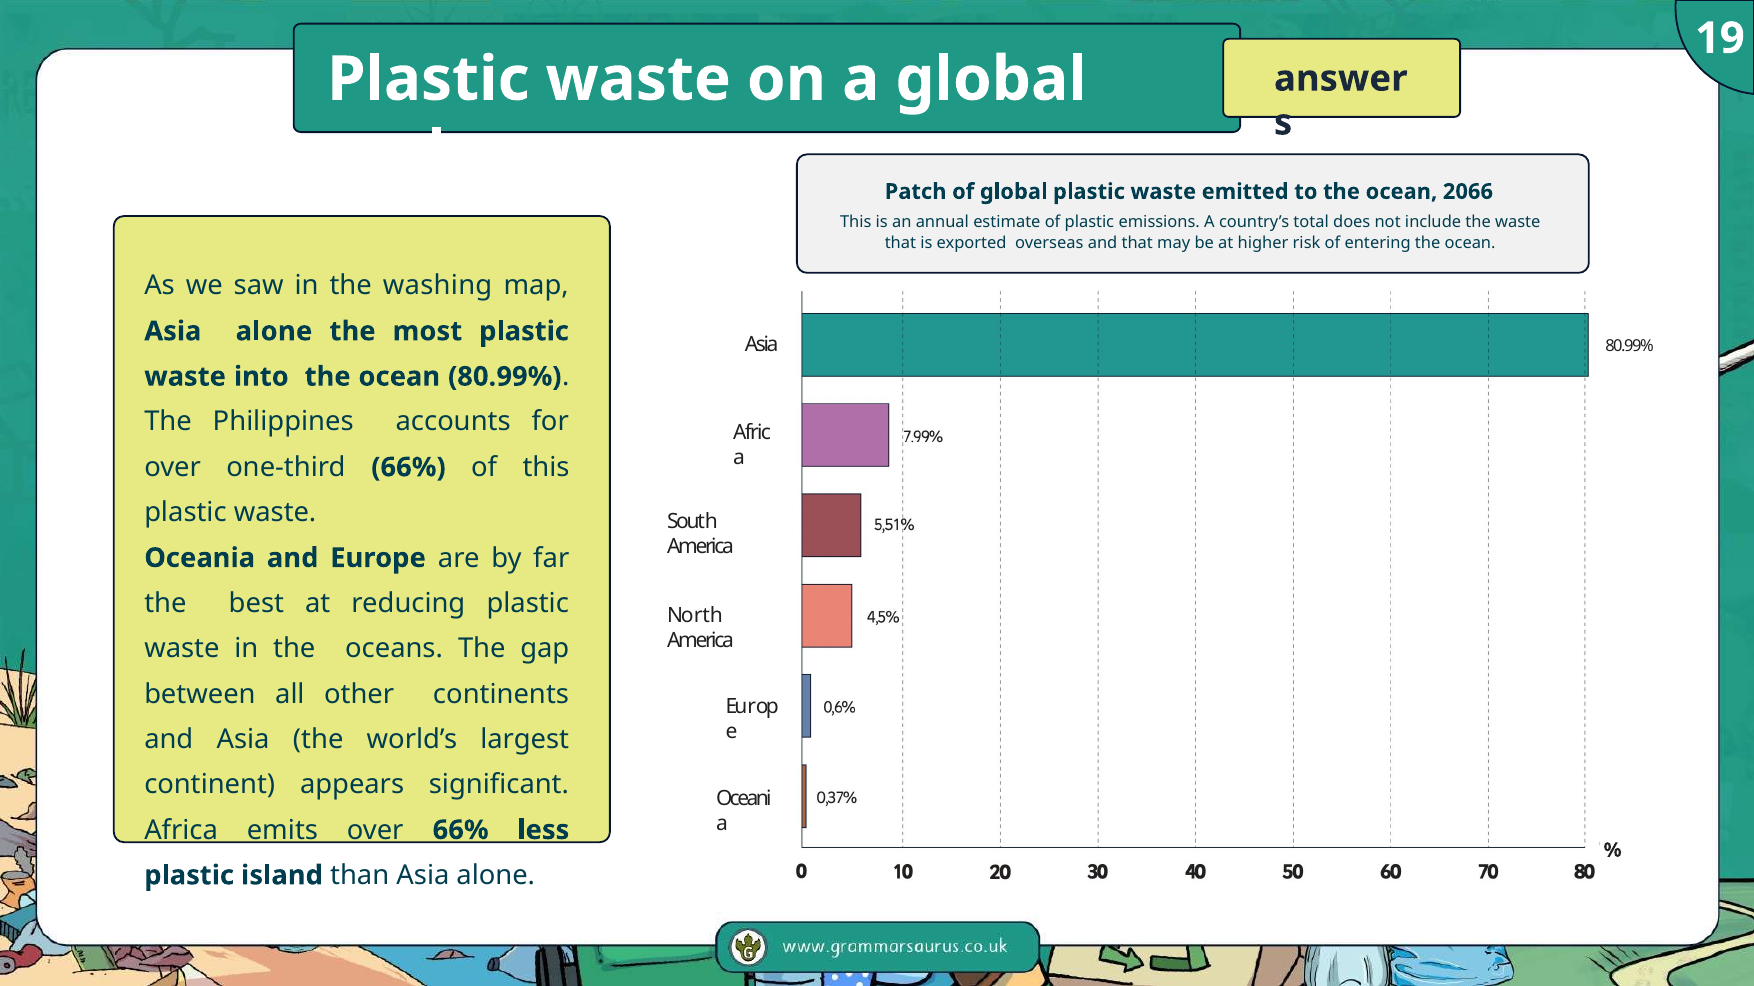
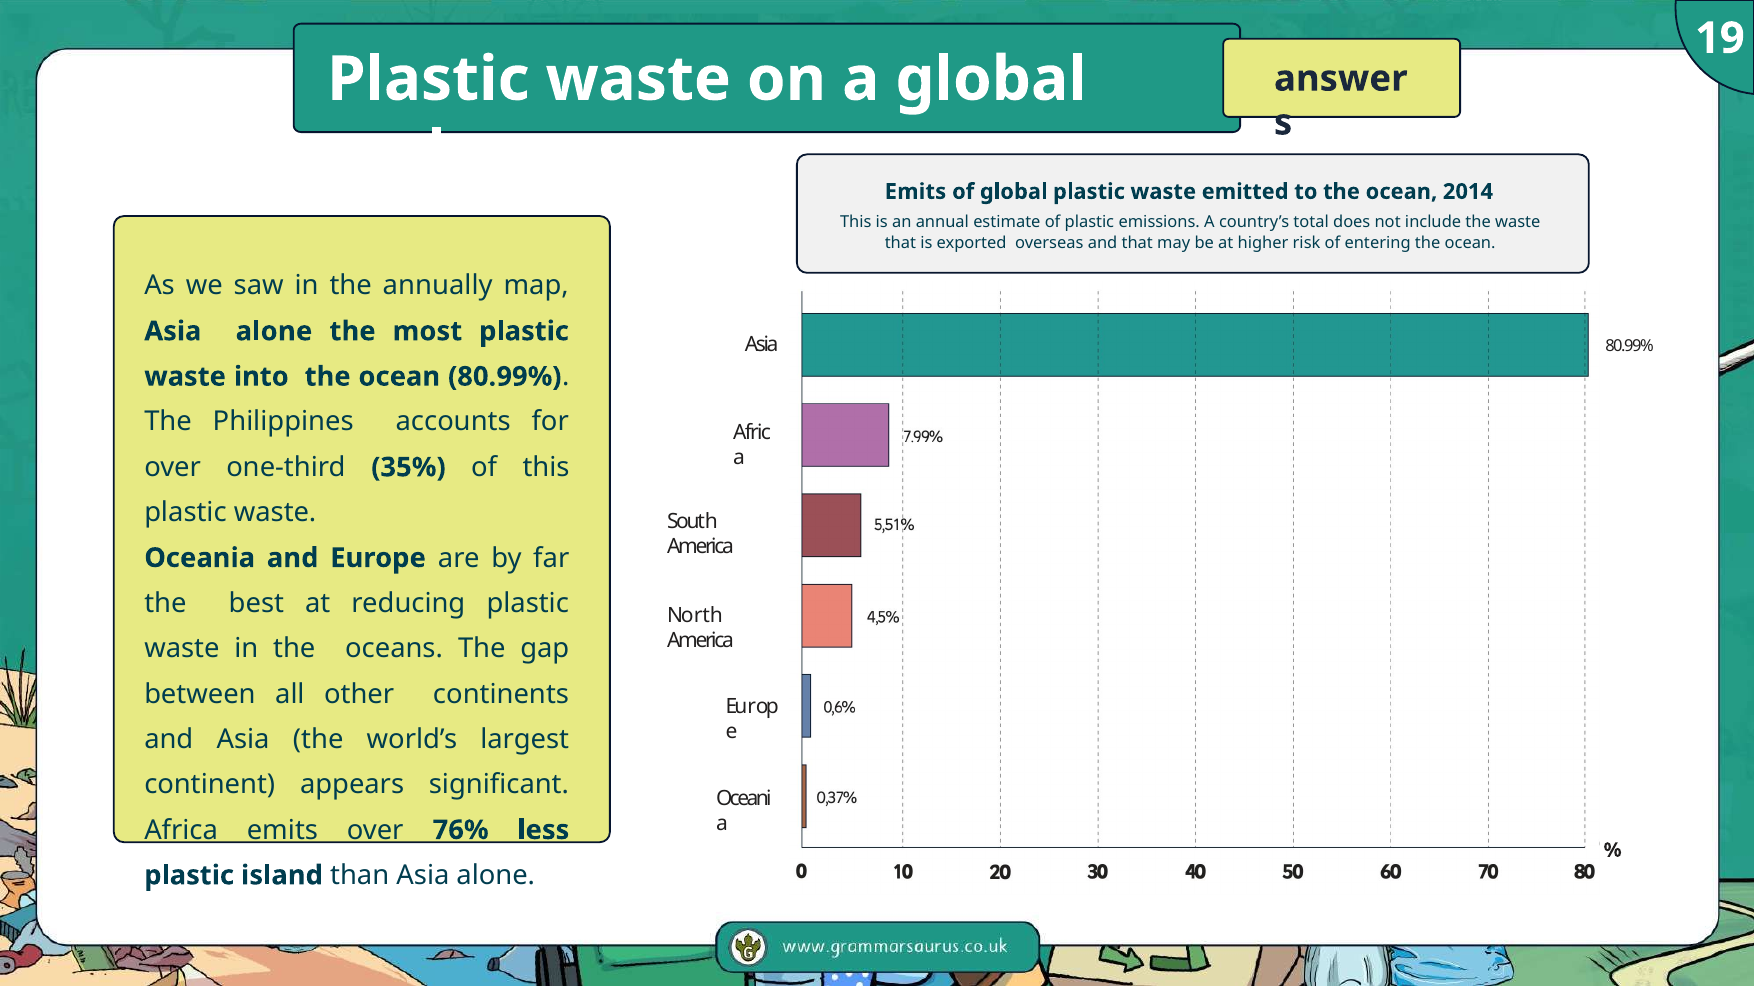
Patch at (916, 192): Patch -> Emits
2066: 2066 -> 2014
washing: washing -> annually
one-third 66%: 66% -> 35%
over 66%: 66% -> 76%
